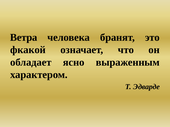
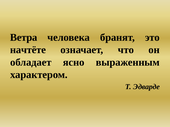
фкакой: фкакой -> начтёте
